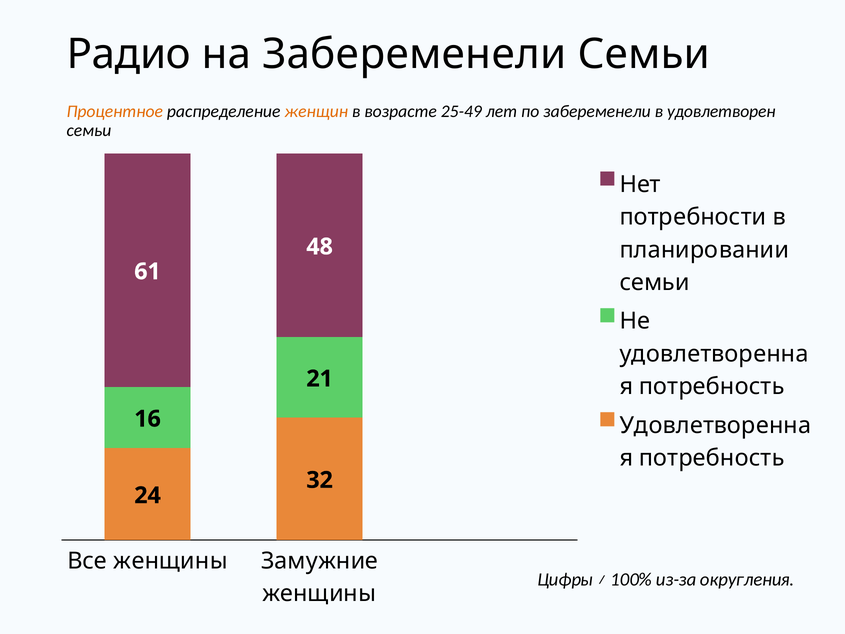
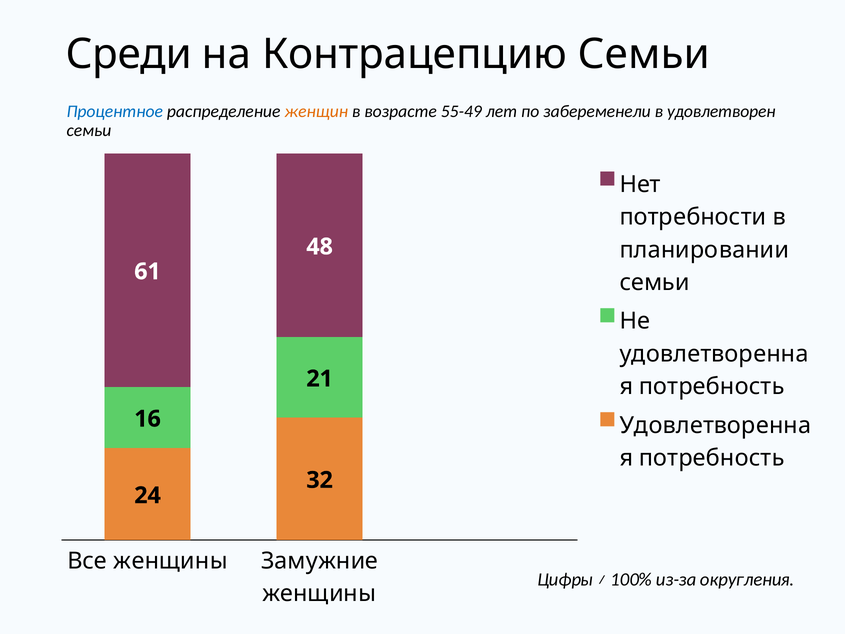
Радио: Радио -> Среди
на Забеременели: Забеременели -> Контрацепцию
Процентное colour: orange -> blue
25-49: 25-49 -> 55-49
